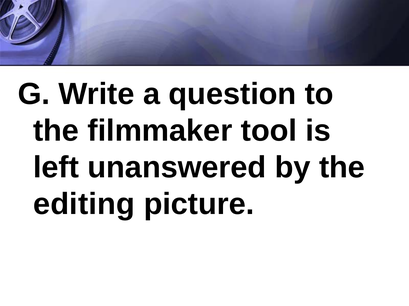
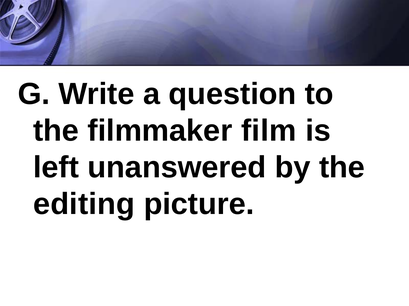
tool: tool -> film
